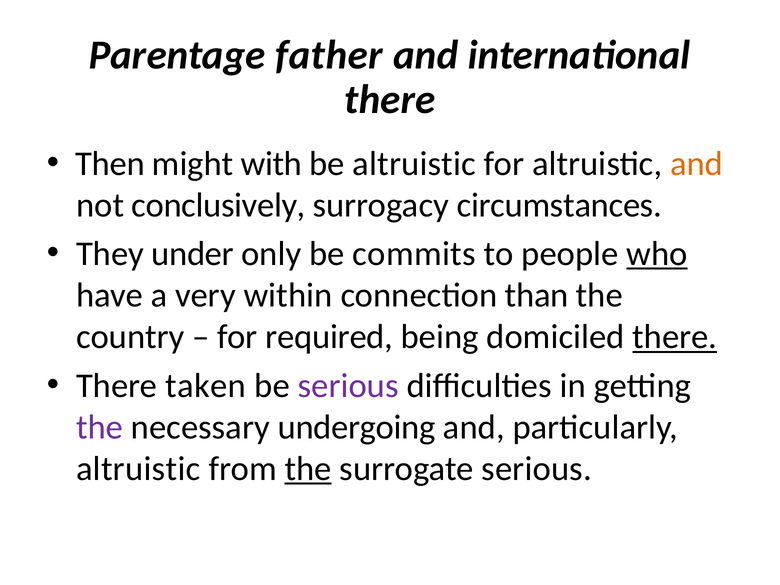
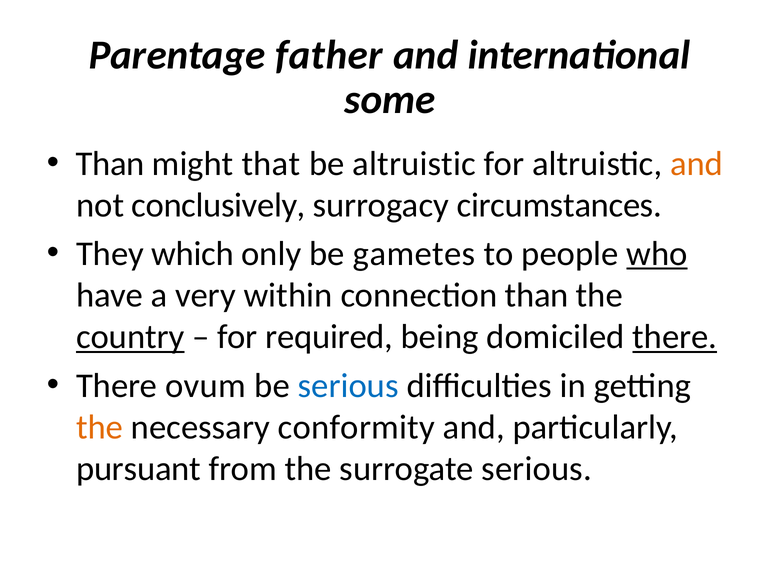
there at (390, 100): there -> some
Then at (110, 164): Then -> Than
with: with -> that
under: under -> which
commits: commits -> gametes
country underline: none -> present
taken: taken -> ovum
serious at (348, 386) colour: purple -> blue
the at (100, 427) colour: purple -> orange
undergoing: undergoing -> conformity
altruistic at (138, 469): altruistic -> pursuant
the at (308, 469) underline: present -> none
